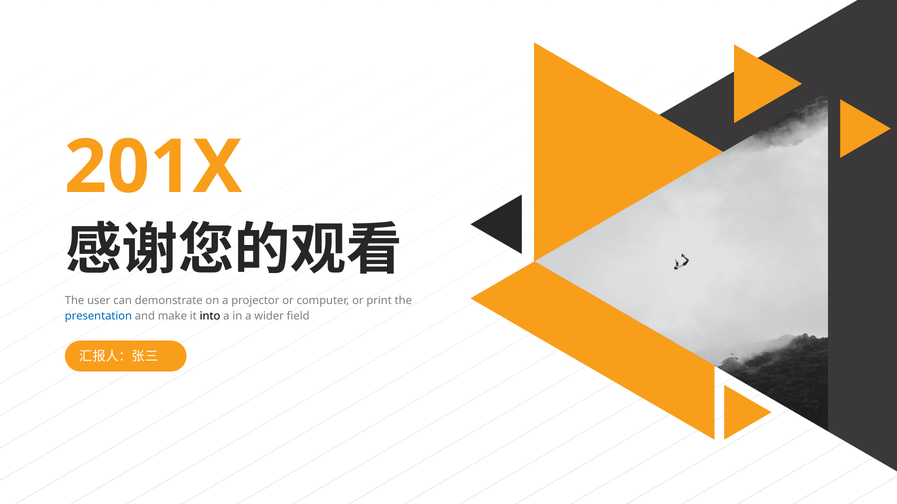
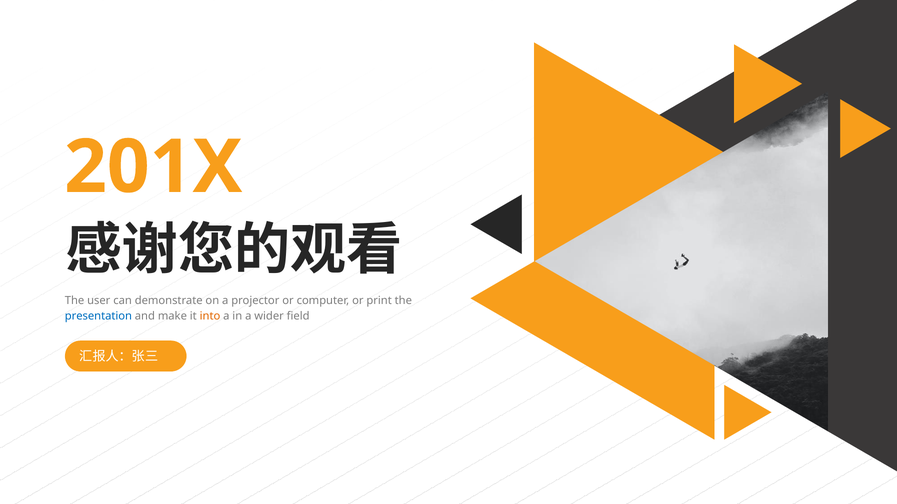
into colour: black -> orange
